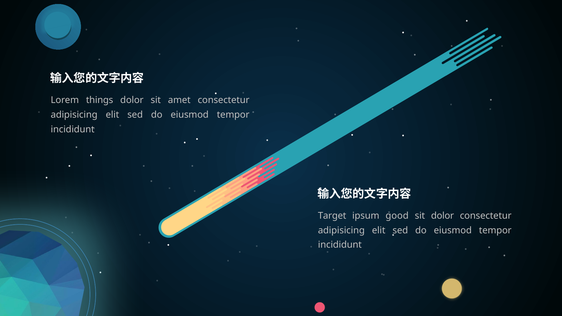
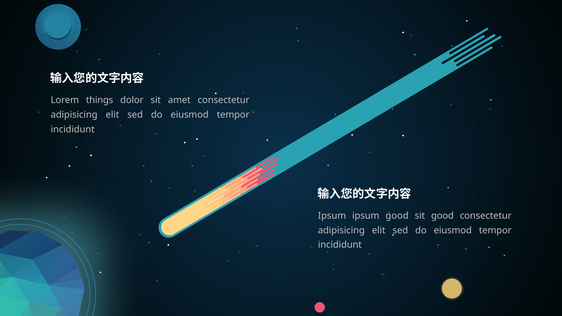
Target at (332, 216): Target -> Ipsum
sit dolor: dolor -> good
